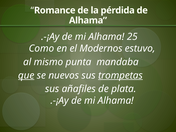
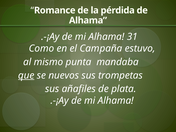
25: 25 -> 31
Modernos: Modernos -> Campaña
trompetas underline: present -> none
